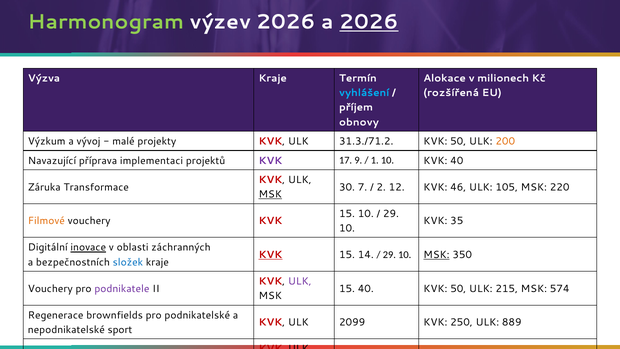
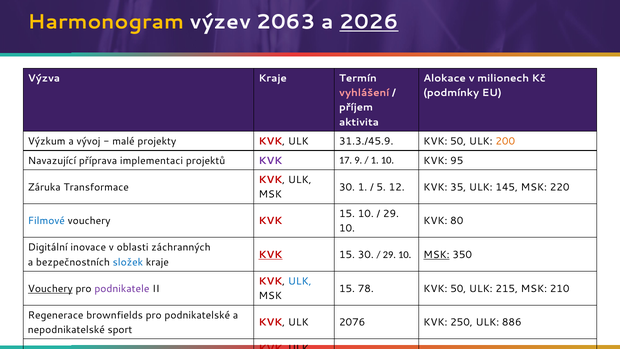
Harmonogram colour: light green -> yellow
výzev 2026: 2026 -> 2063
vyhlášení colour: light blue -> pink
rozšířená: rozšířená -> podmínky
obnovy: obnovy -> aktivita
31.3./71.2: 31.3./71.2 -> 31.3./45.9
KVK 40: 40 -> 95
30 7: 7 -> 1
2: 2 -> 5
46: 46 -> 35
105: 105 -> 145
MSK at (270, 194) underline: present -> none
Filmové colour: orange -> blue
35: 35 -> 80
inovace underline: present -> none
15 14: 14 -> 30
ULK at (300, 281) colour: purple -> blue
Vouchery at (50, 288) underline: none -> present
15 40: 40 -> 78
574: 574 -> 210
2099: 2099 -> 2076
889: 889 -> 886
